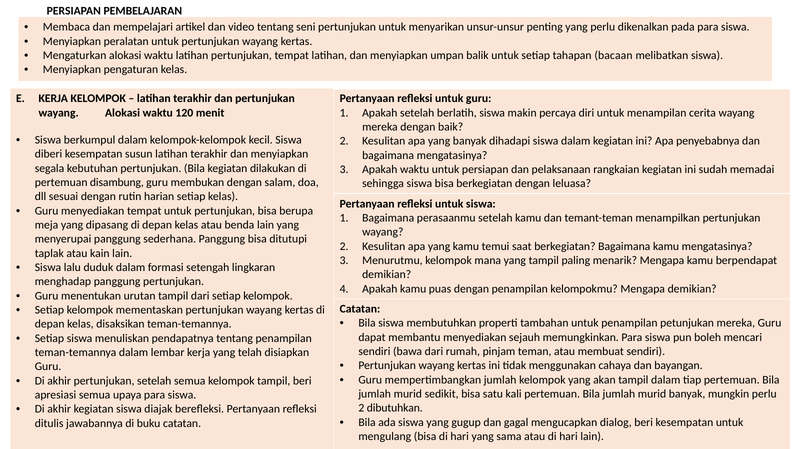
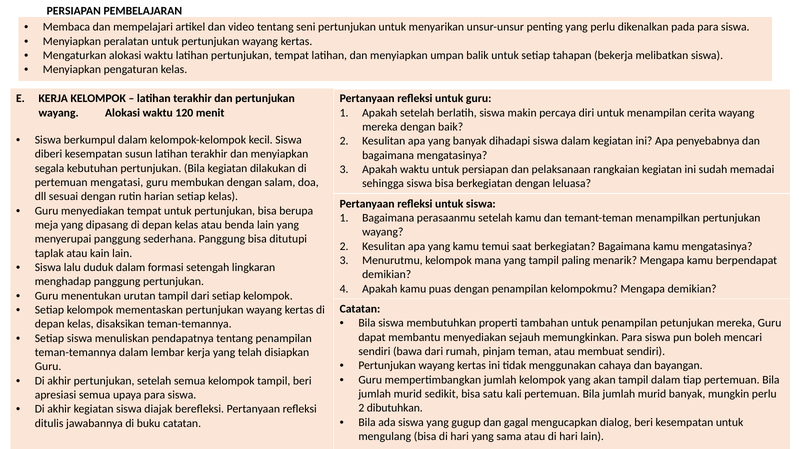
bacaan: bacaan -> bekerja
disambung: disambung -> mengatasi
